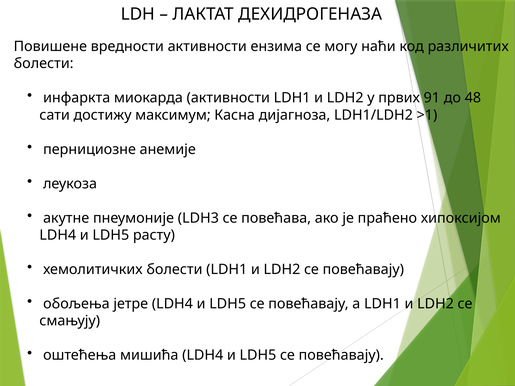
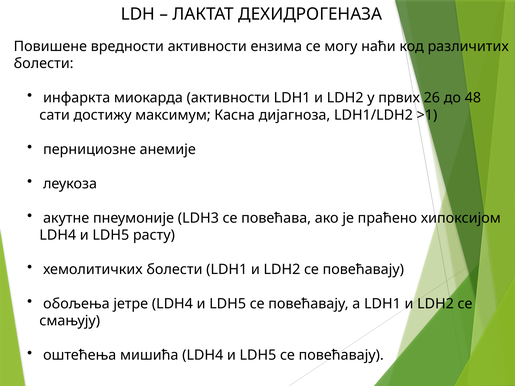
91: 91 -> 26
